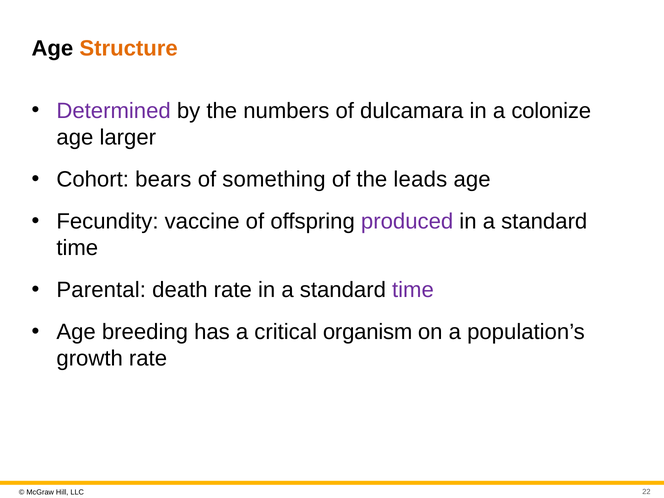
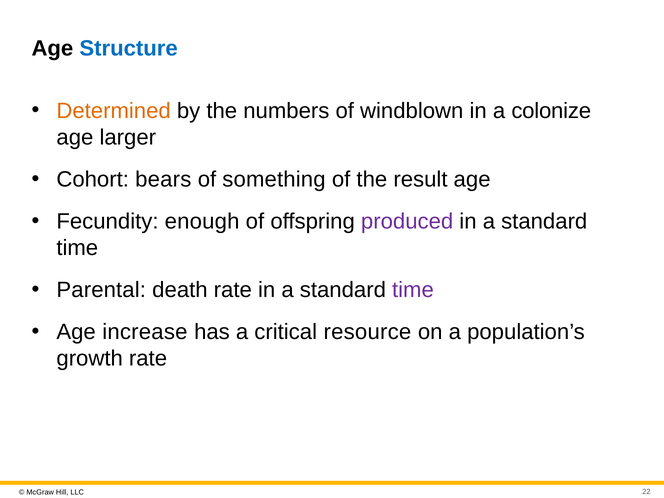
Structure colour: orange -> blue
Determined colour: purple -> orange
dulcamara: dulcamara -> windblown
leads: leads -> result
vaccine: vaccine -> enough
breeding: breeding -> increase
organism: organism -> resource
